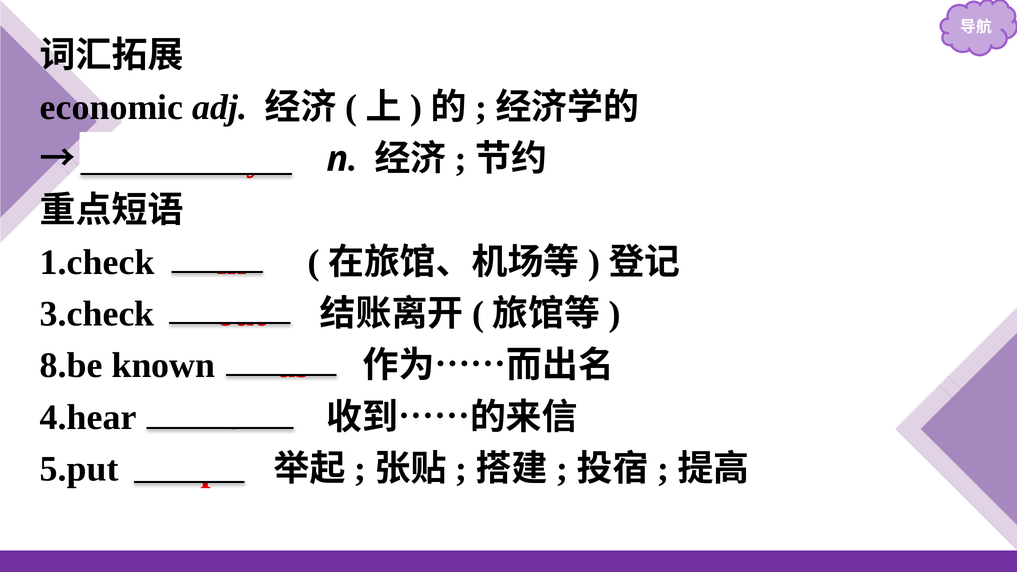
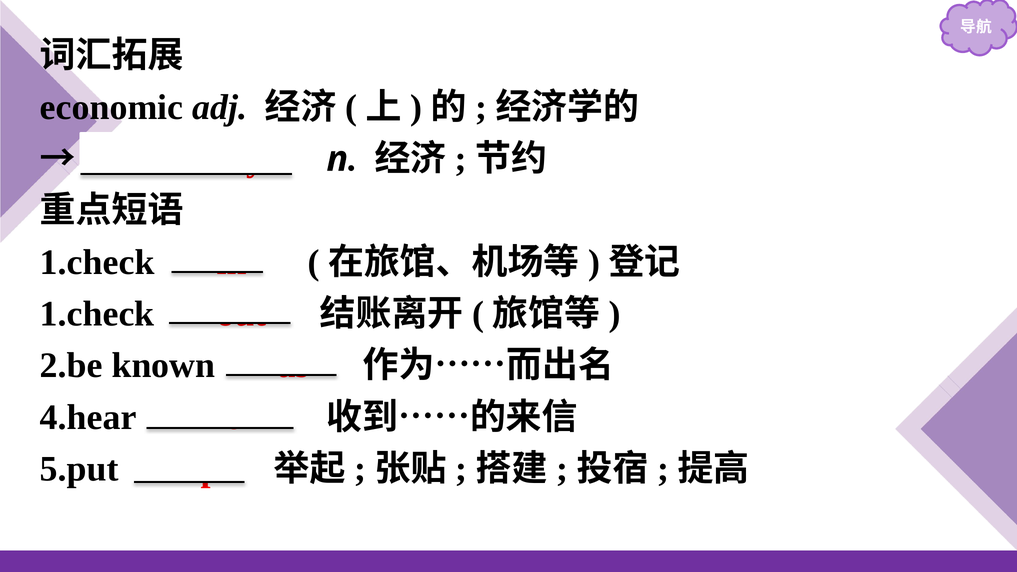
3.check at (97, 314): 3.check -> 1.check
8.be: 8.be -> 2.be
